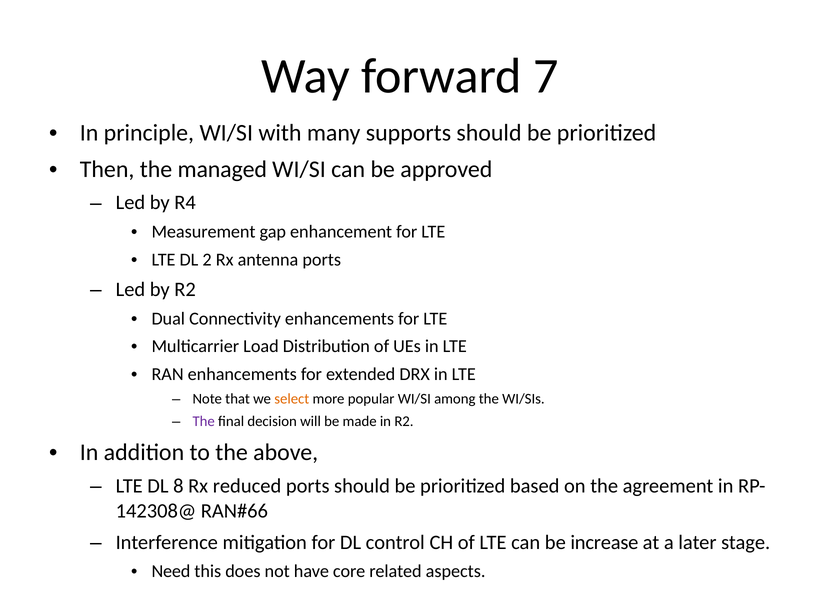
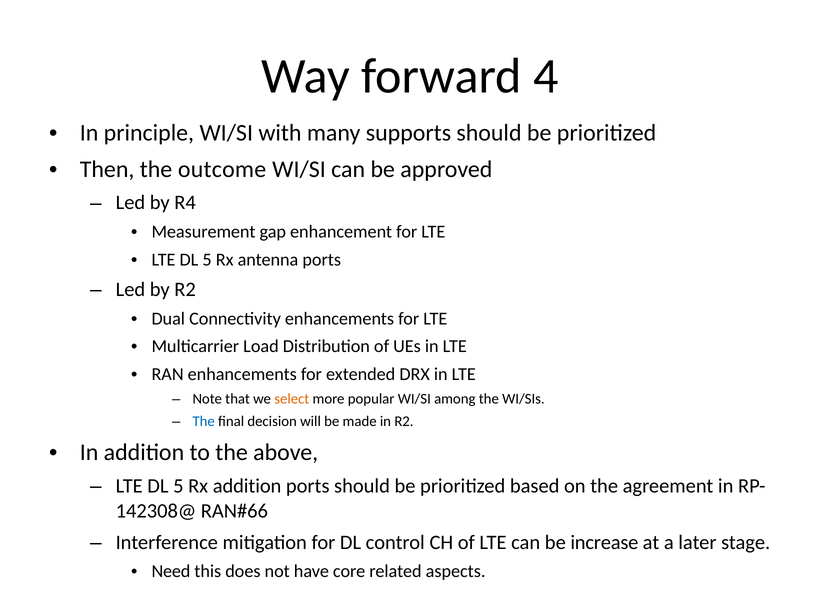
7: 7 -> 4
managed: managed -> outcome
2 at (207, 260): 2 -> 5
The at (204, 421) colour: purple -> blue
8 at (178, 486): 8 -> 5
Rx reduced: reduced -> addition
